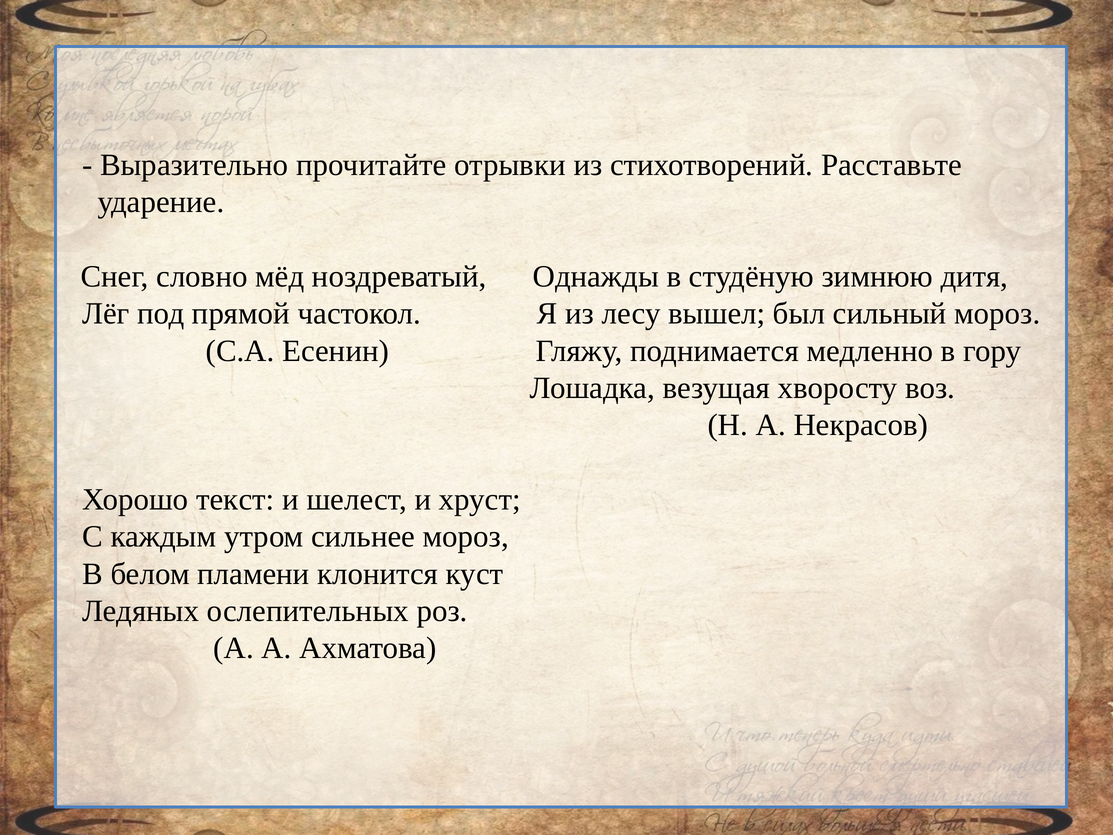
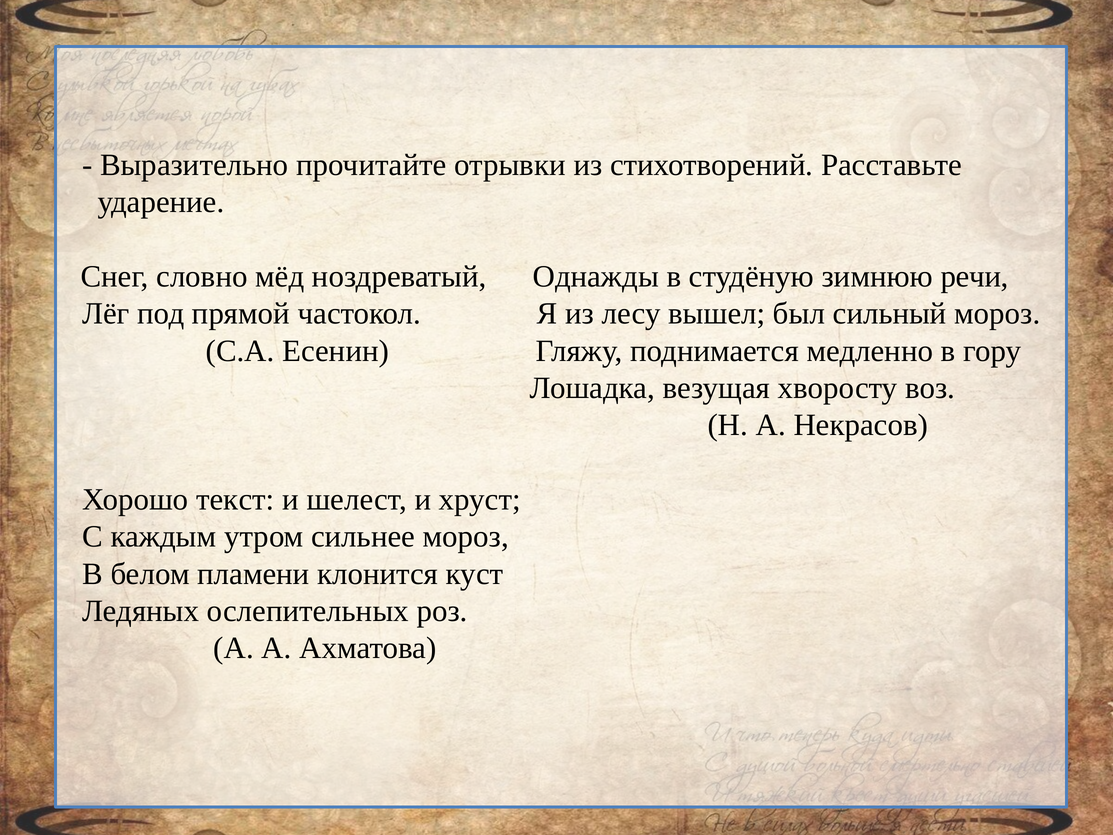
дитя: дитя -> речи
